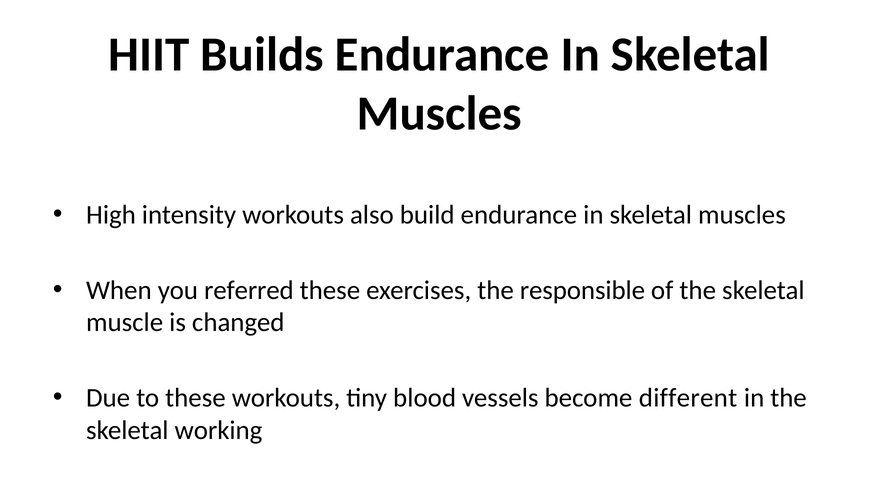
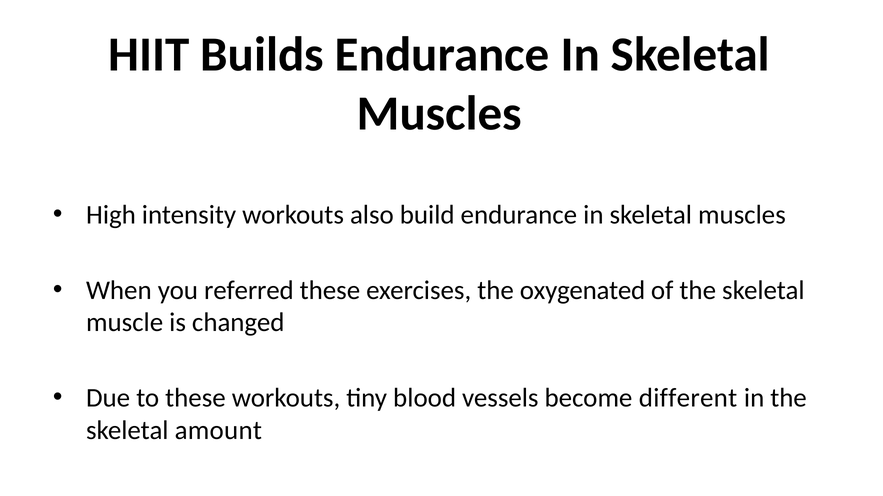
responsible: responsible -> oxygenated
working: working -> amount
